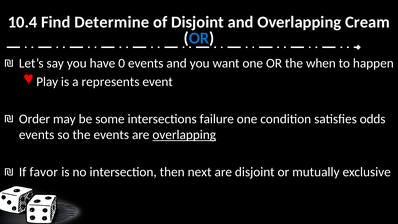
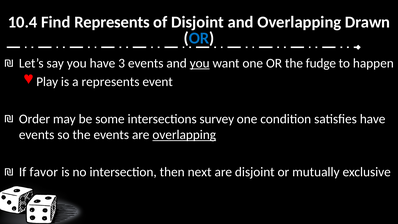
Find Determine: Determine -> Represents
Cream: Cream -> Drawn
0: 0 -> 3
you at (200, 63) underline: none -> present
when: when -> fudge
failure: failure -> survey
satisfies odds: odds -> have
